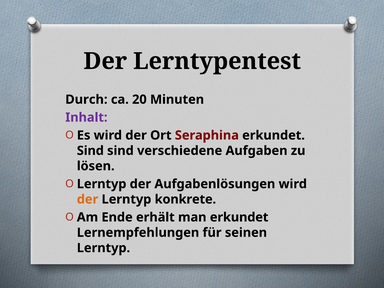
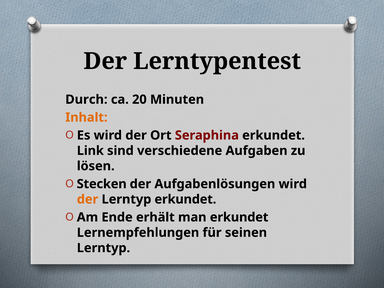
Inhalt colour: purple -> orange
Sind at (90, 151): Sind -> Link
Lerntyp at (102, 184): Lerntyp -> Stecken
Lerntyp konkrete: konkrete -> erkundet
